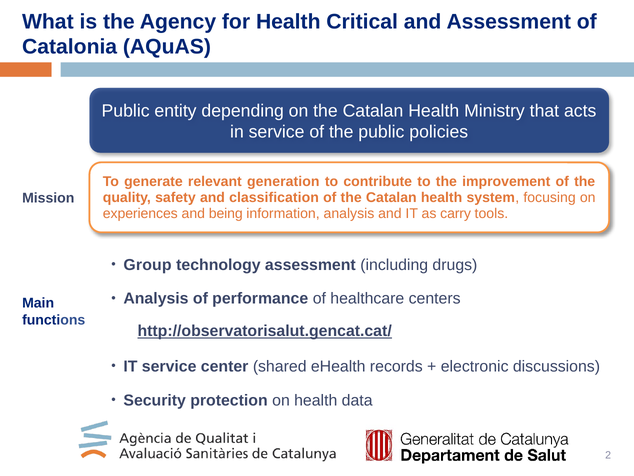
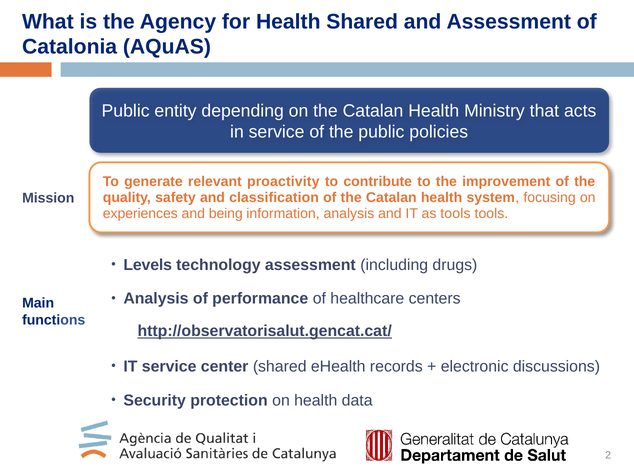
Health Critical: Critical -> Shared
generation: generation -> proactivity
as carry: carry -> tools
Group: Group -> Levels
